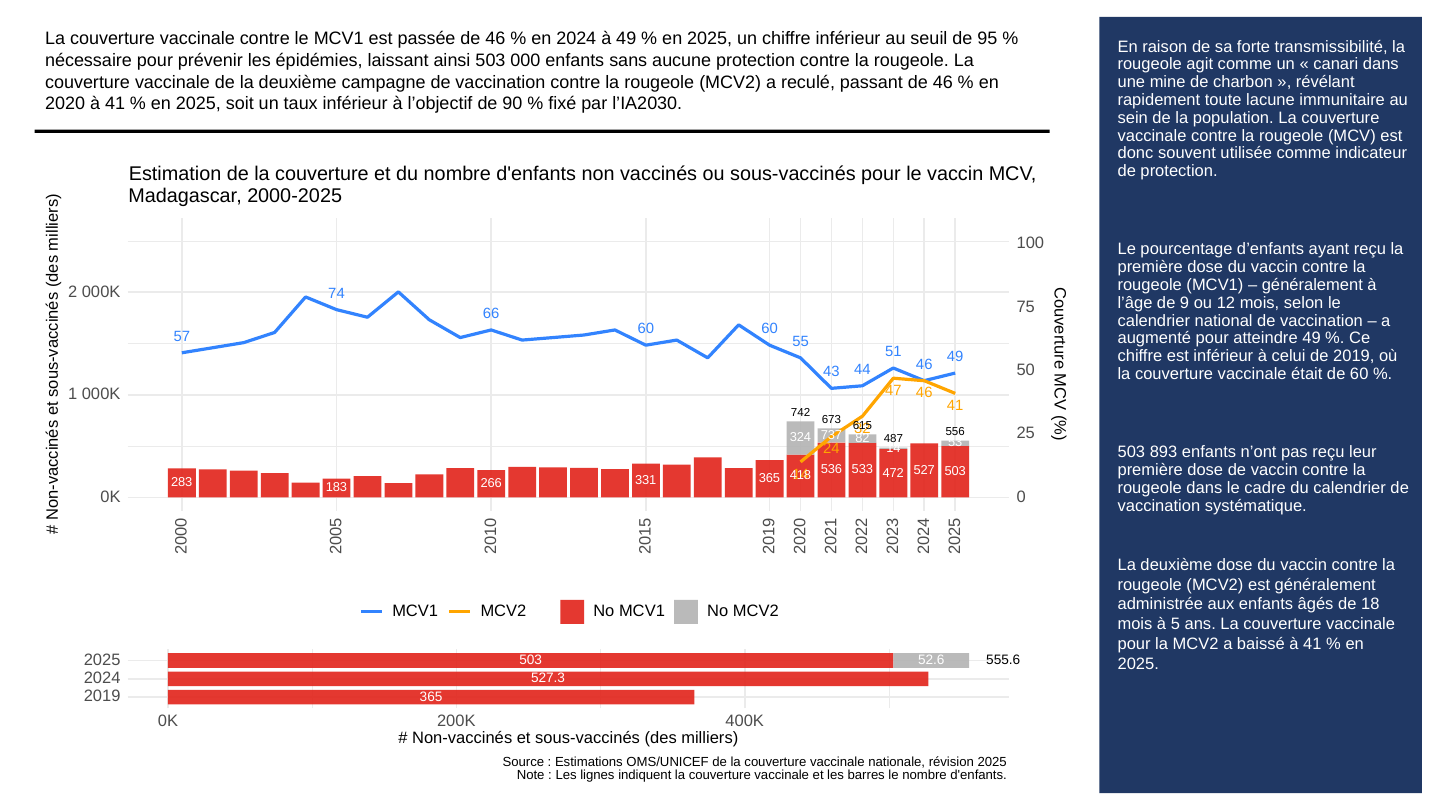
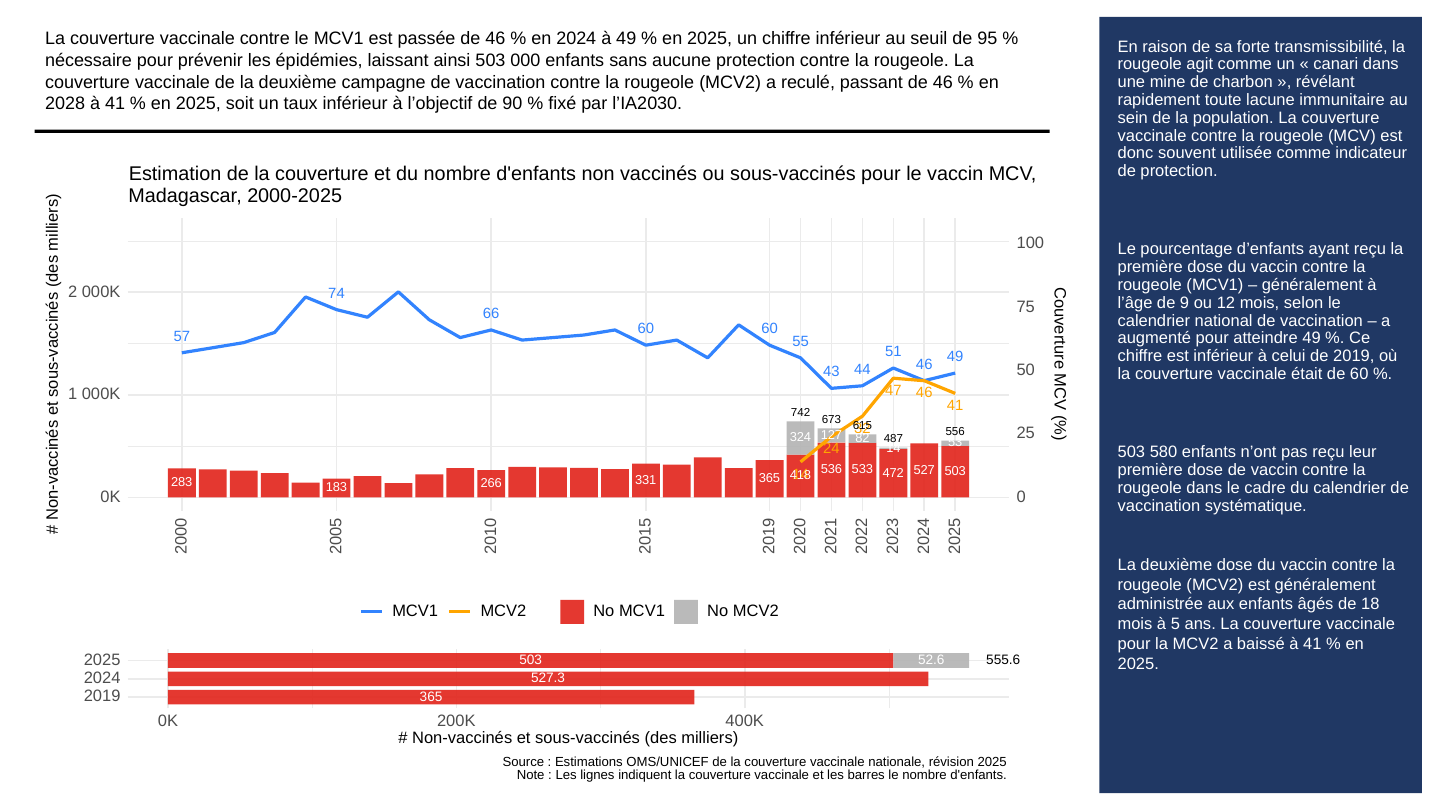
2020: 2020 -> 2028
737: 737 -> 127
893: 893 -> 580
